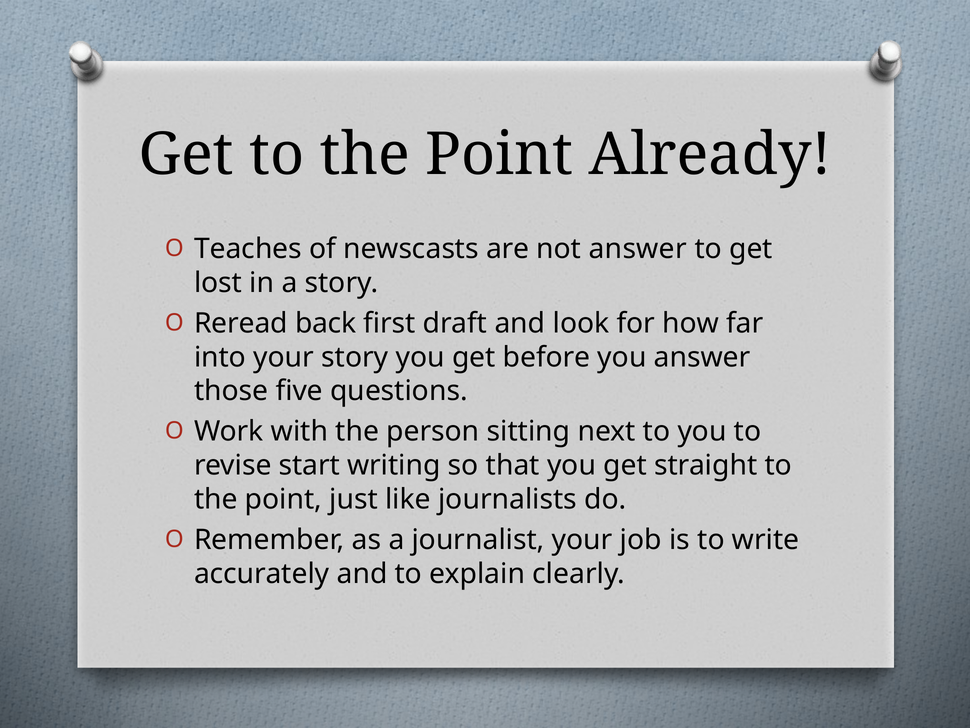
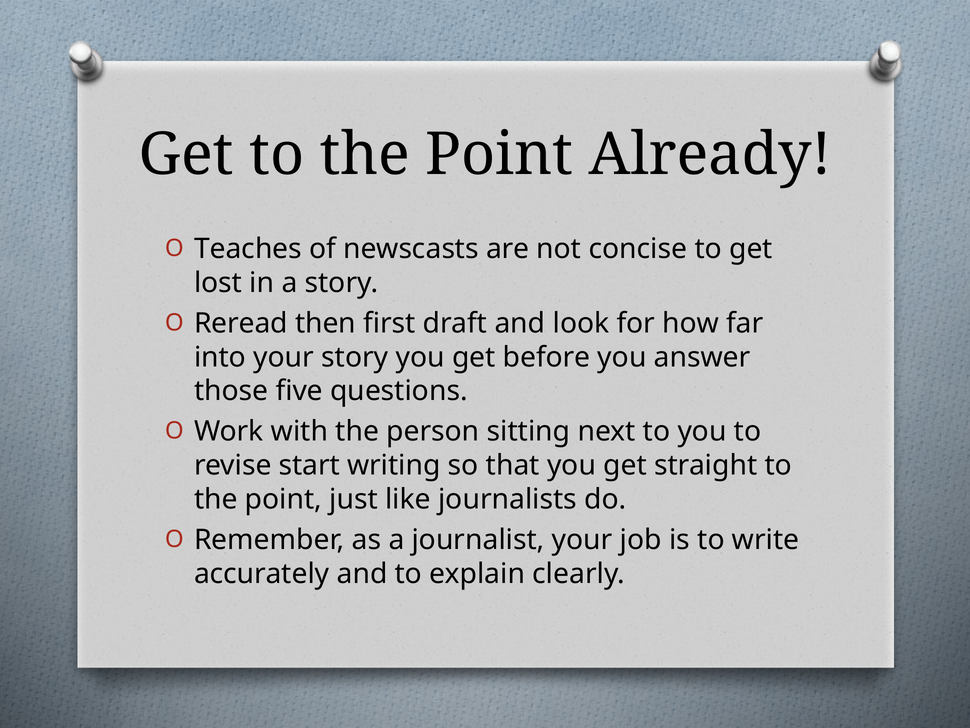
not answer: answer -> concise
back: back -> then
